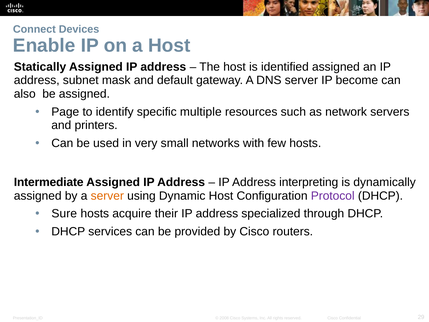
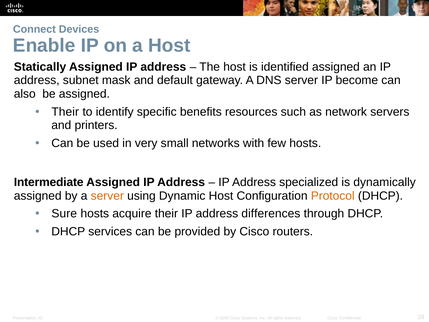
Page at (65, 112): Page -> Their
multiple: multiple -> benefits
interpreting: interpreting -> specialized
Protocol colour: purple -> orange
specialized: specialized -> differences
